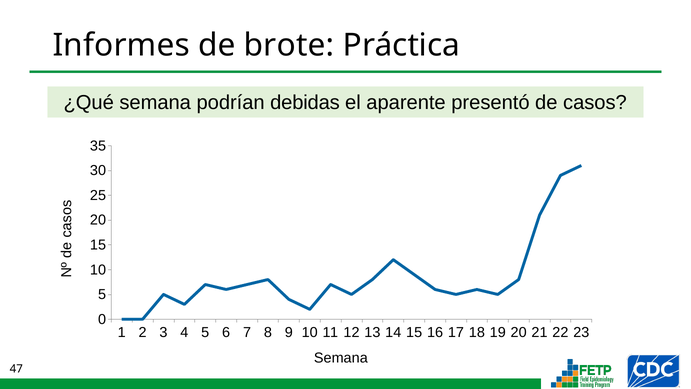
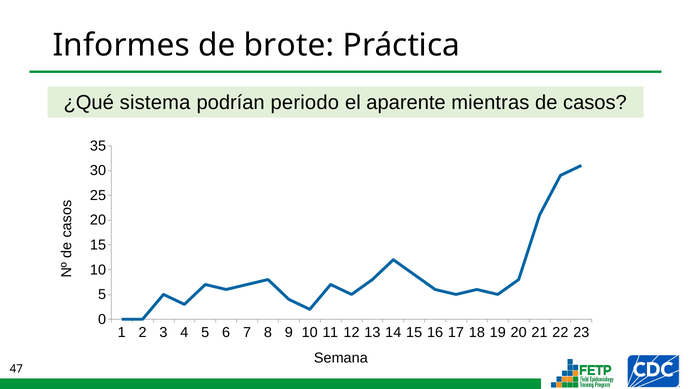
¿Qué semana: semana -> sistema
debidas: debidas -> periodo
presentó: presentó -> mientras
